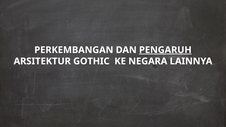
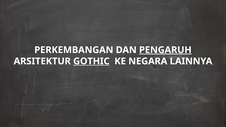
GOTHIC underline: none -> present
